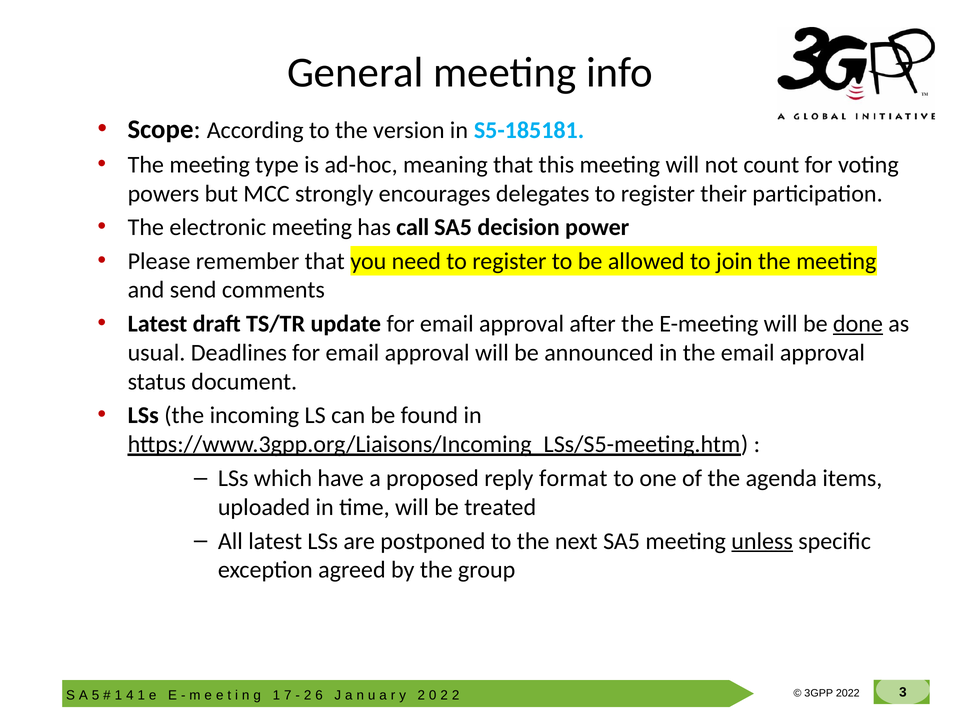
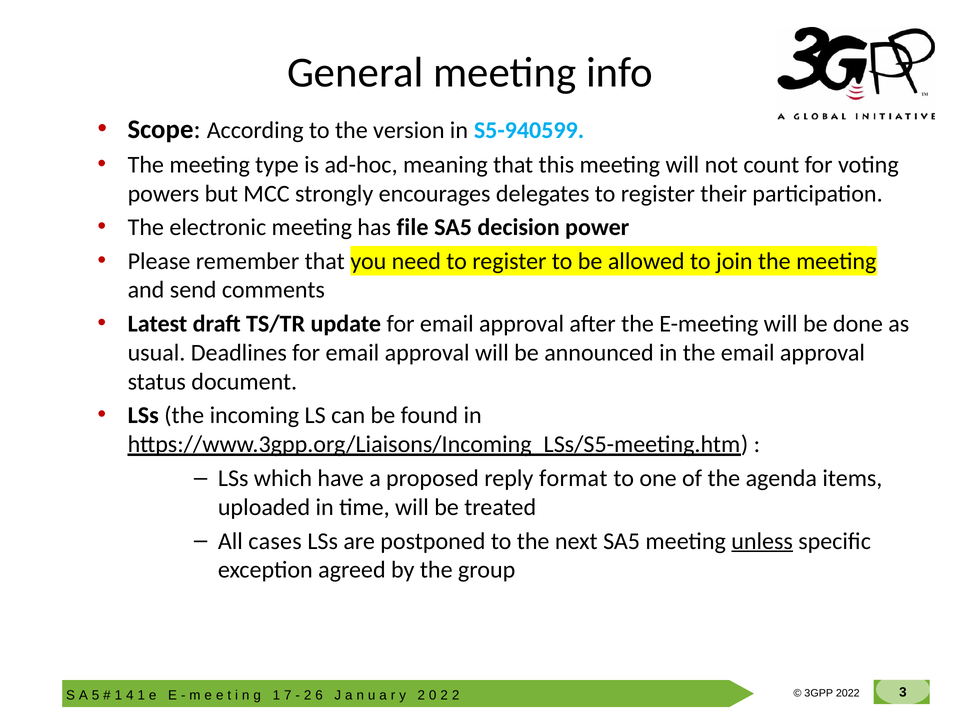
S5-185181: S5-185181 -> S5-940599
call: call -> file
done underline: present -> none
All latest: latest -> cases
